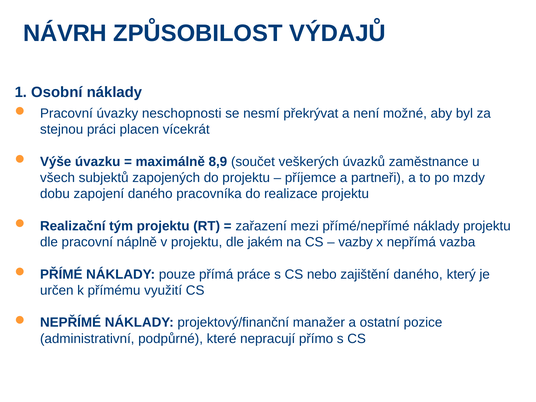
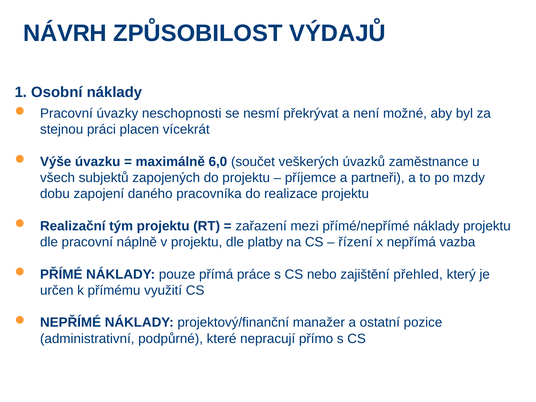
8,9: 8,9 -> 6,0
jakém: jakém -> platby
vazby: vazby -> řízení
zajištění daného: daného -> přehled
